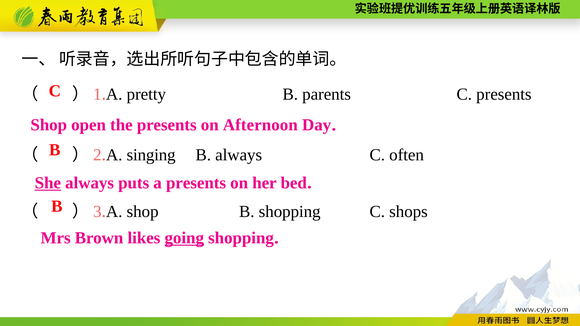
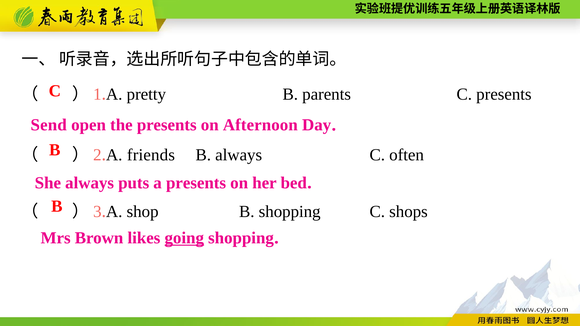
Shop at (49, 125): Shop -> Send
singing: singing -> friends
She underline: present -> none
